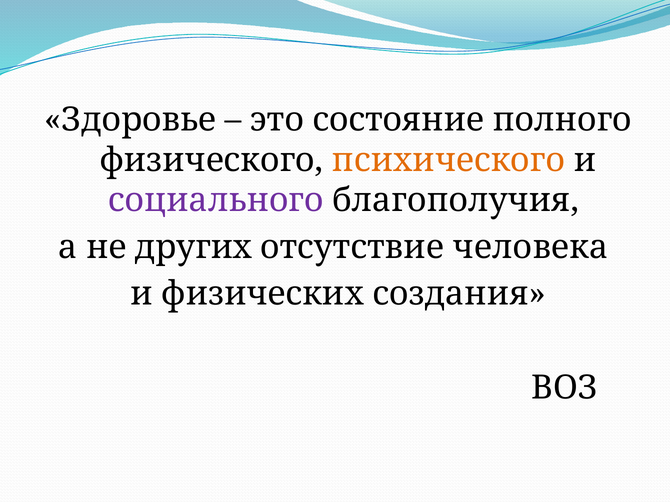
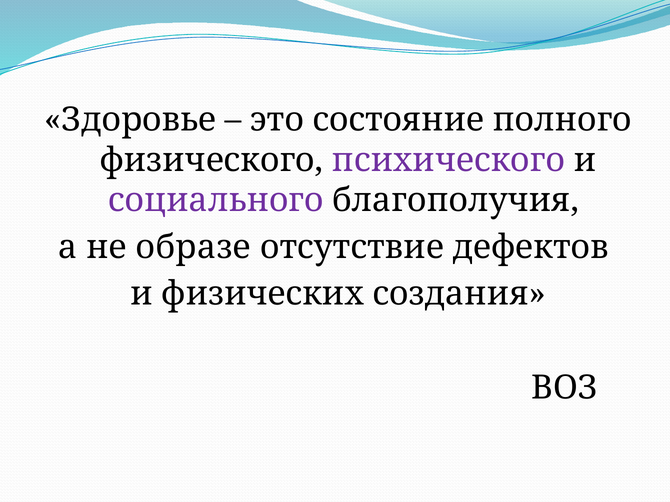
психического colour: orange -> purple
других: других -> образе
человека: человека -> дефектов
